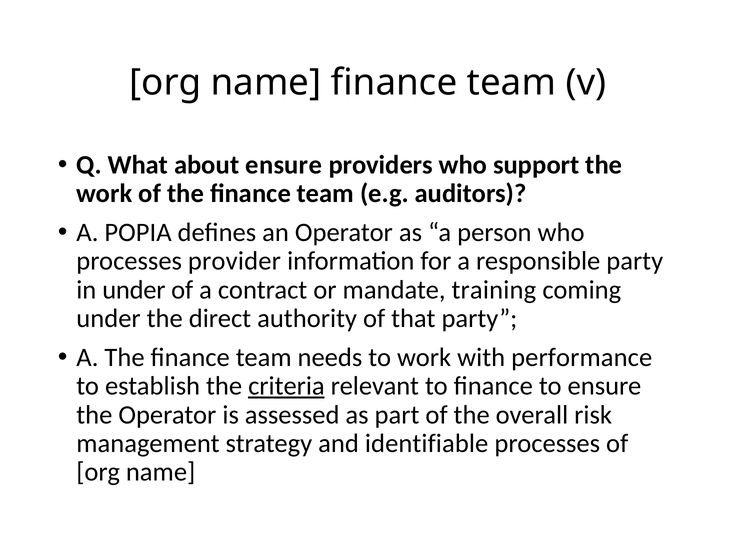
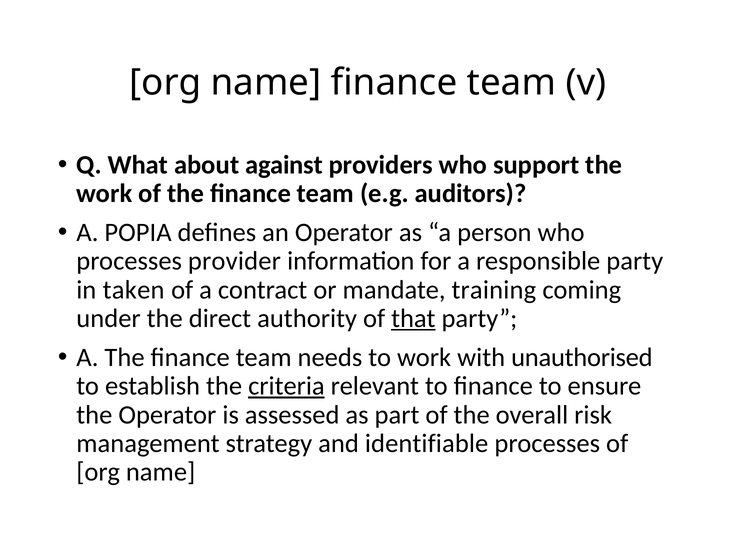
about ensure: ensure -> against
in under: under -> taken
that underline: none -> present
performance: performance -> unauthorised
